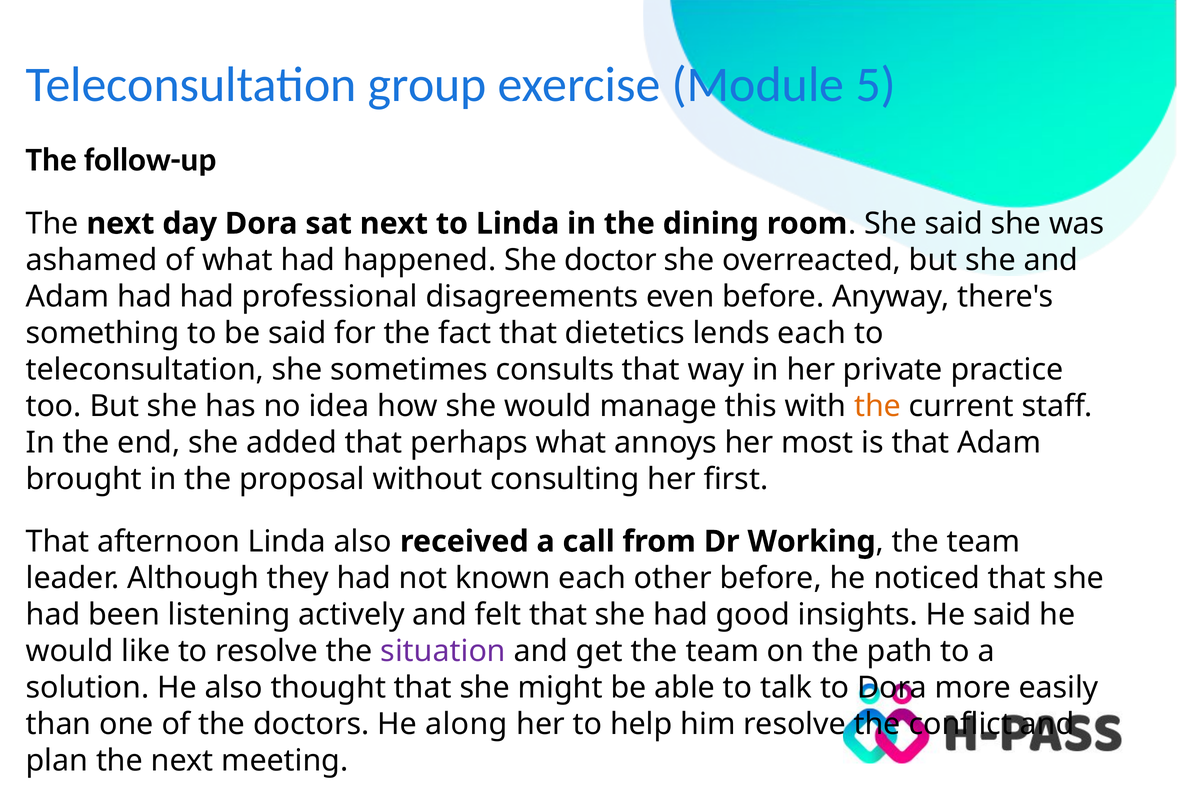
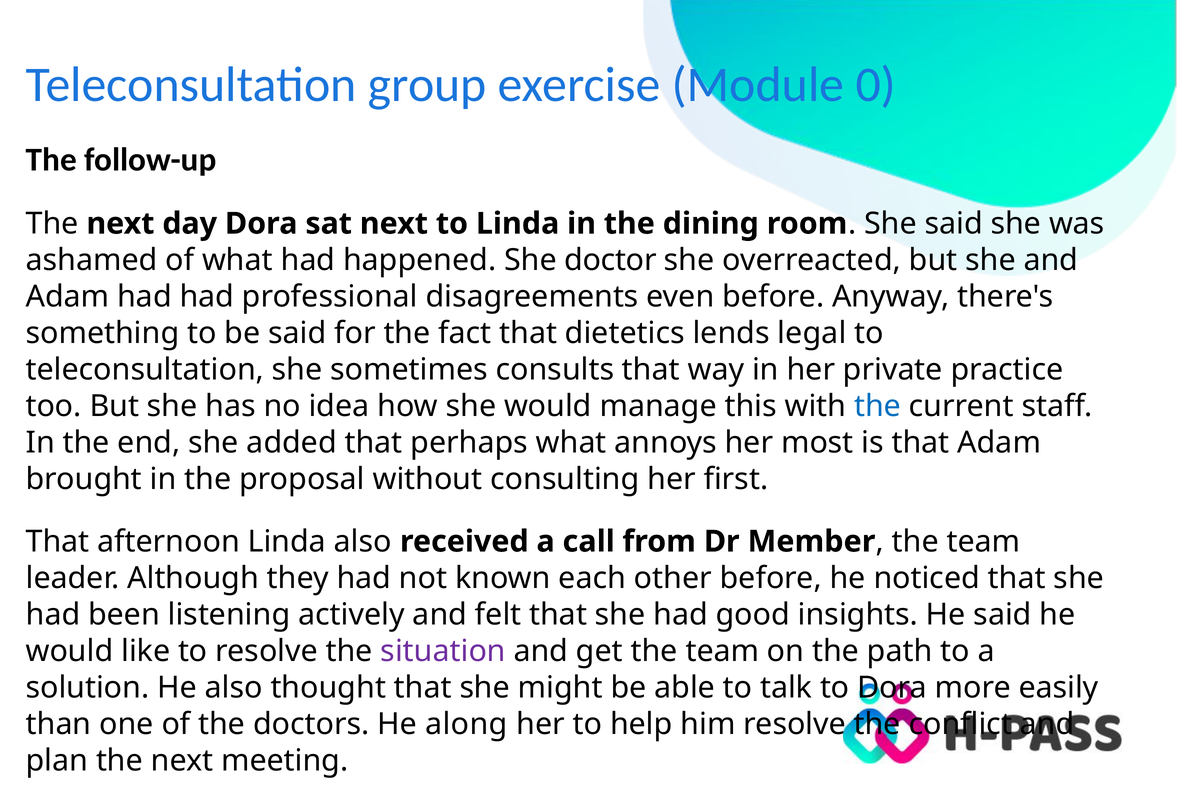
5: 5 -> 0
lends each: each -> legal
the at (878, 406) colour: orange -> blue
Working: Working -> Member
